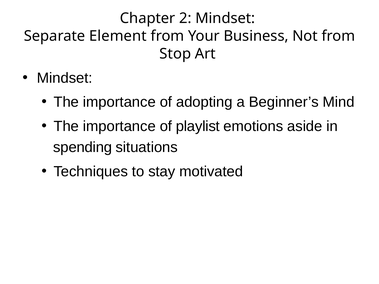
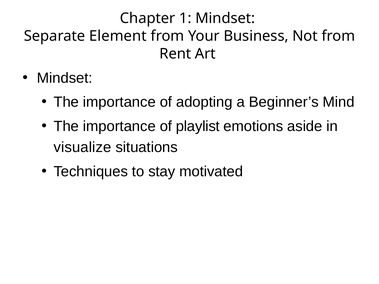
2: 2 -> 1
Stop: Stop -> Rent
spending: spending -> visualize
